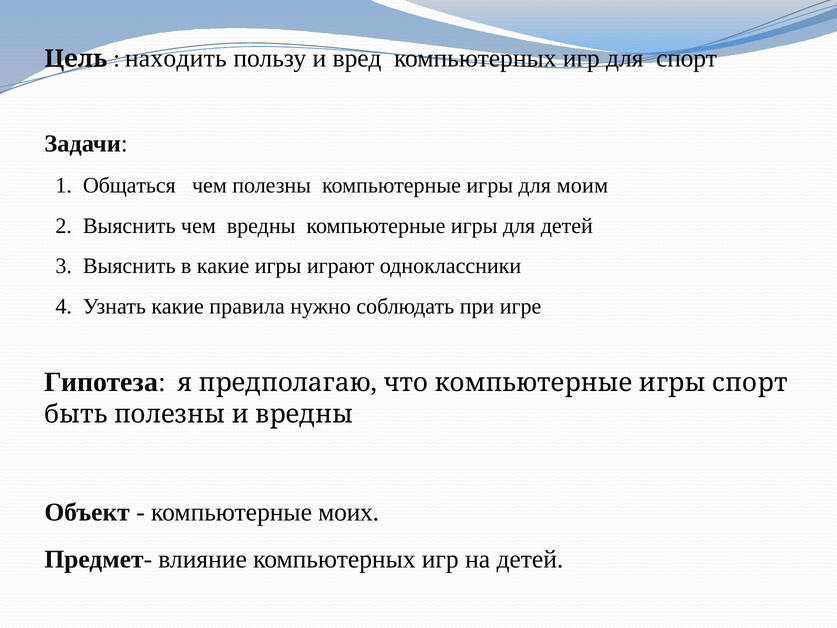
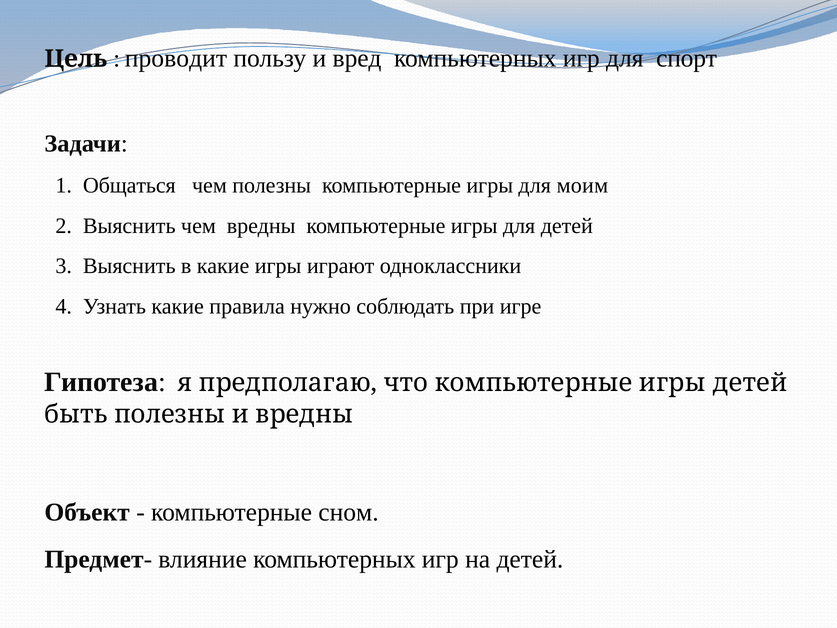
находить: находить -> проводит
игры спорт: спорт -> детей
моих: моих -> сном
